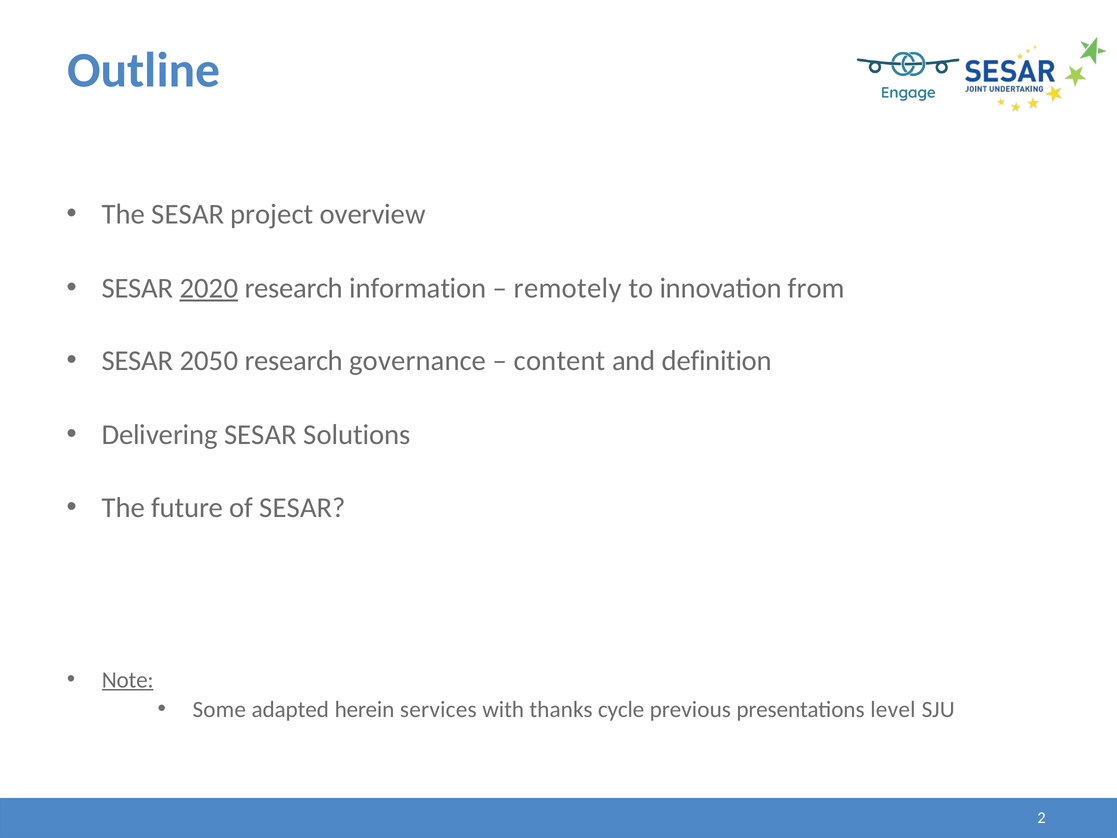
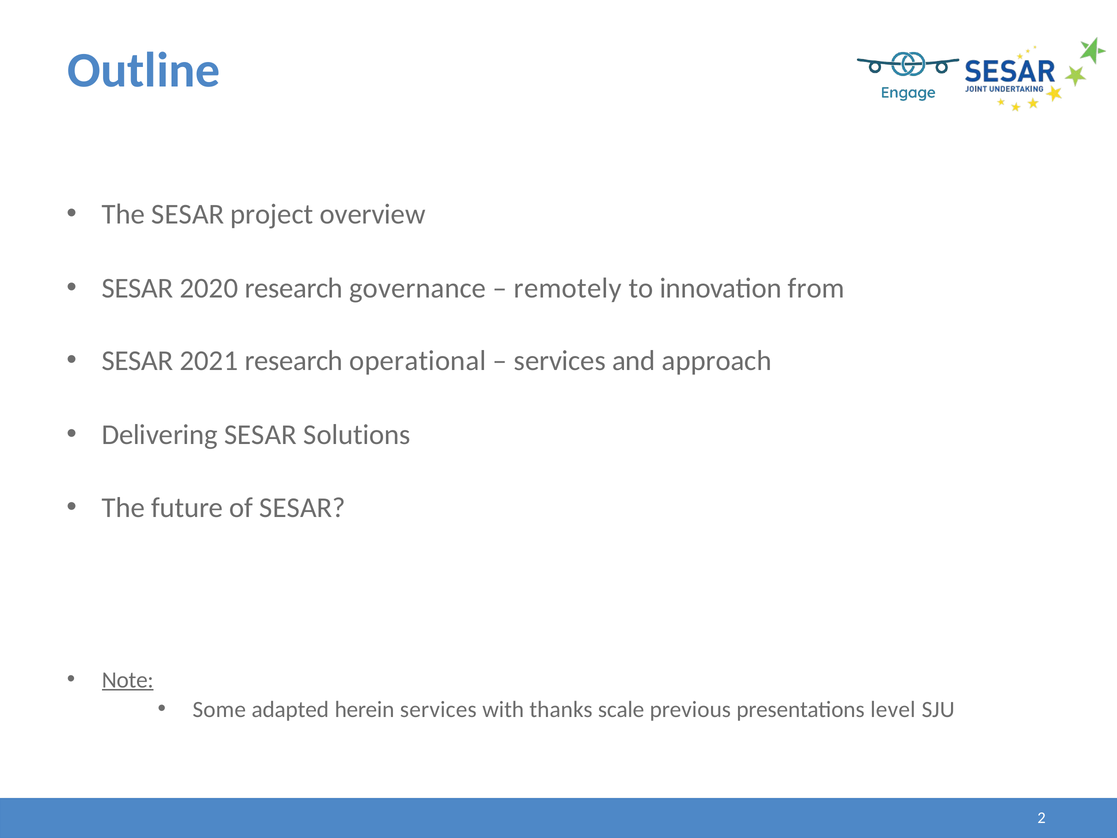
2020 underline: present -> none
information: information -> governance
2050: 2050 -> 2021
governance: governance -> operational
content at (560, 361): content -> services
definition: definition -> approach
cycle: cycle -> scale
